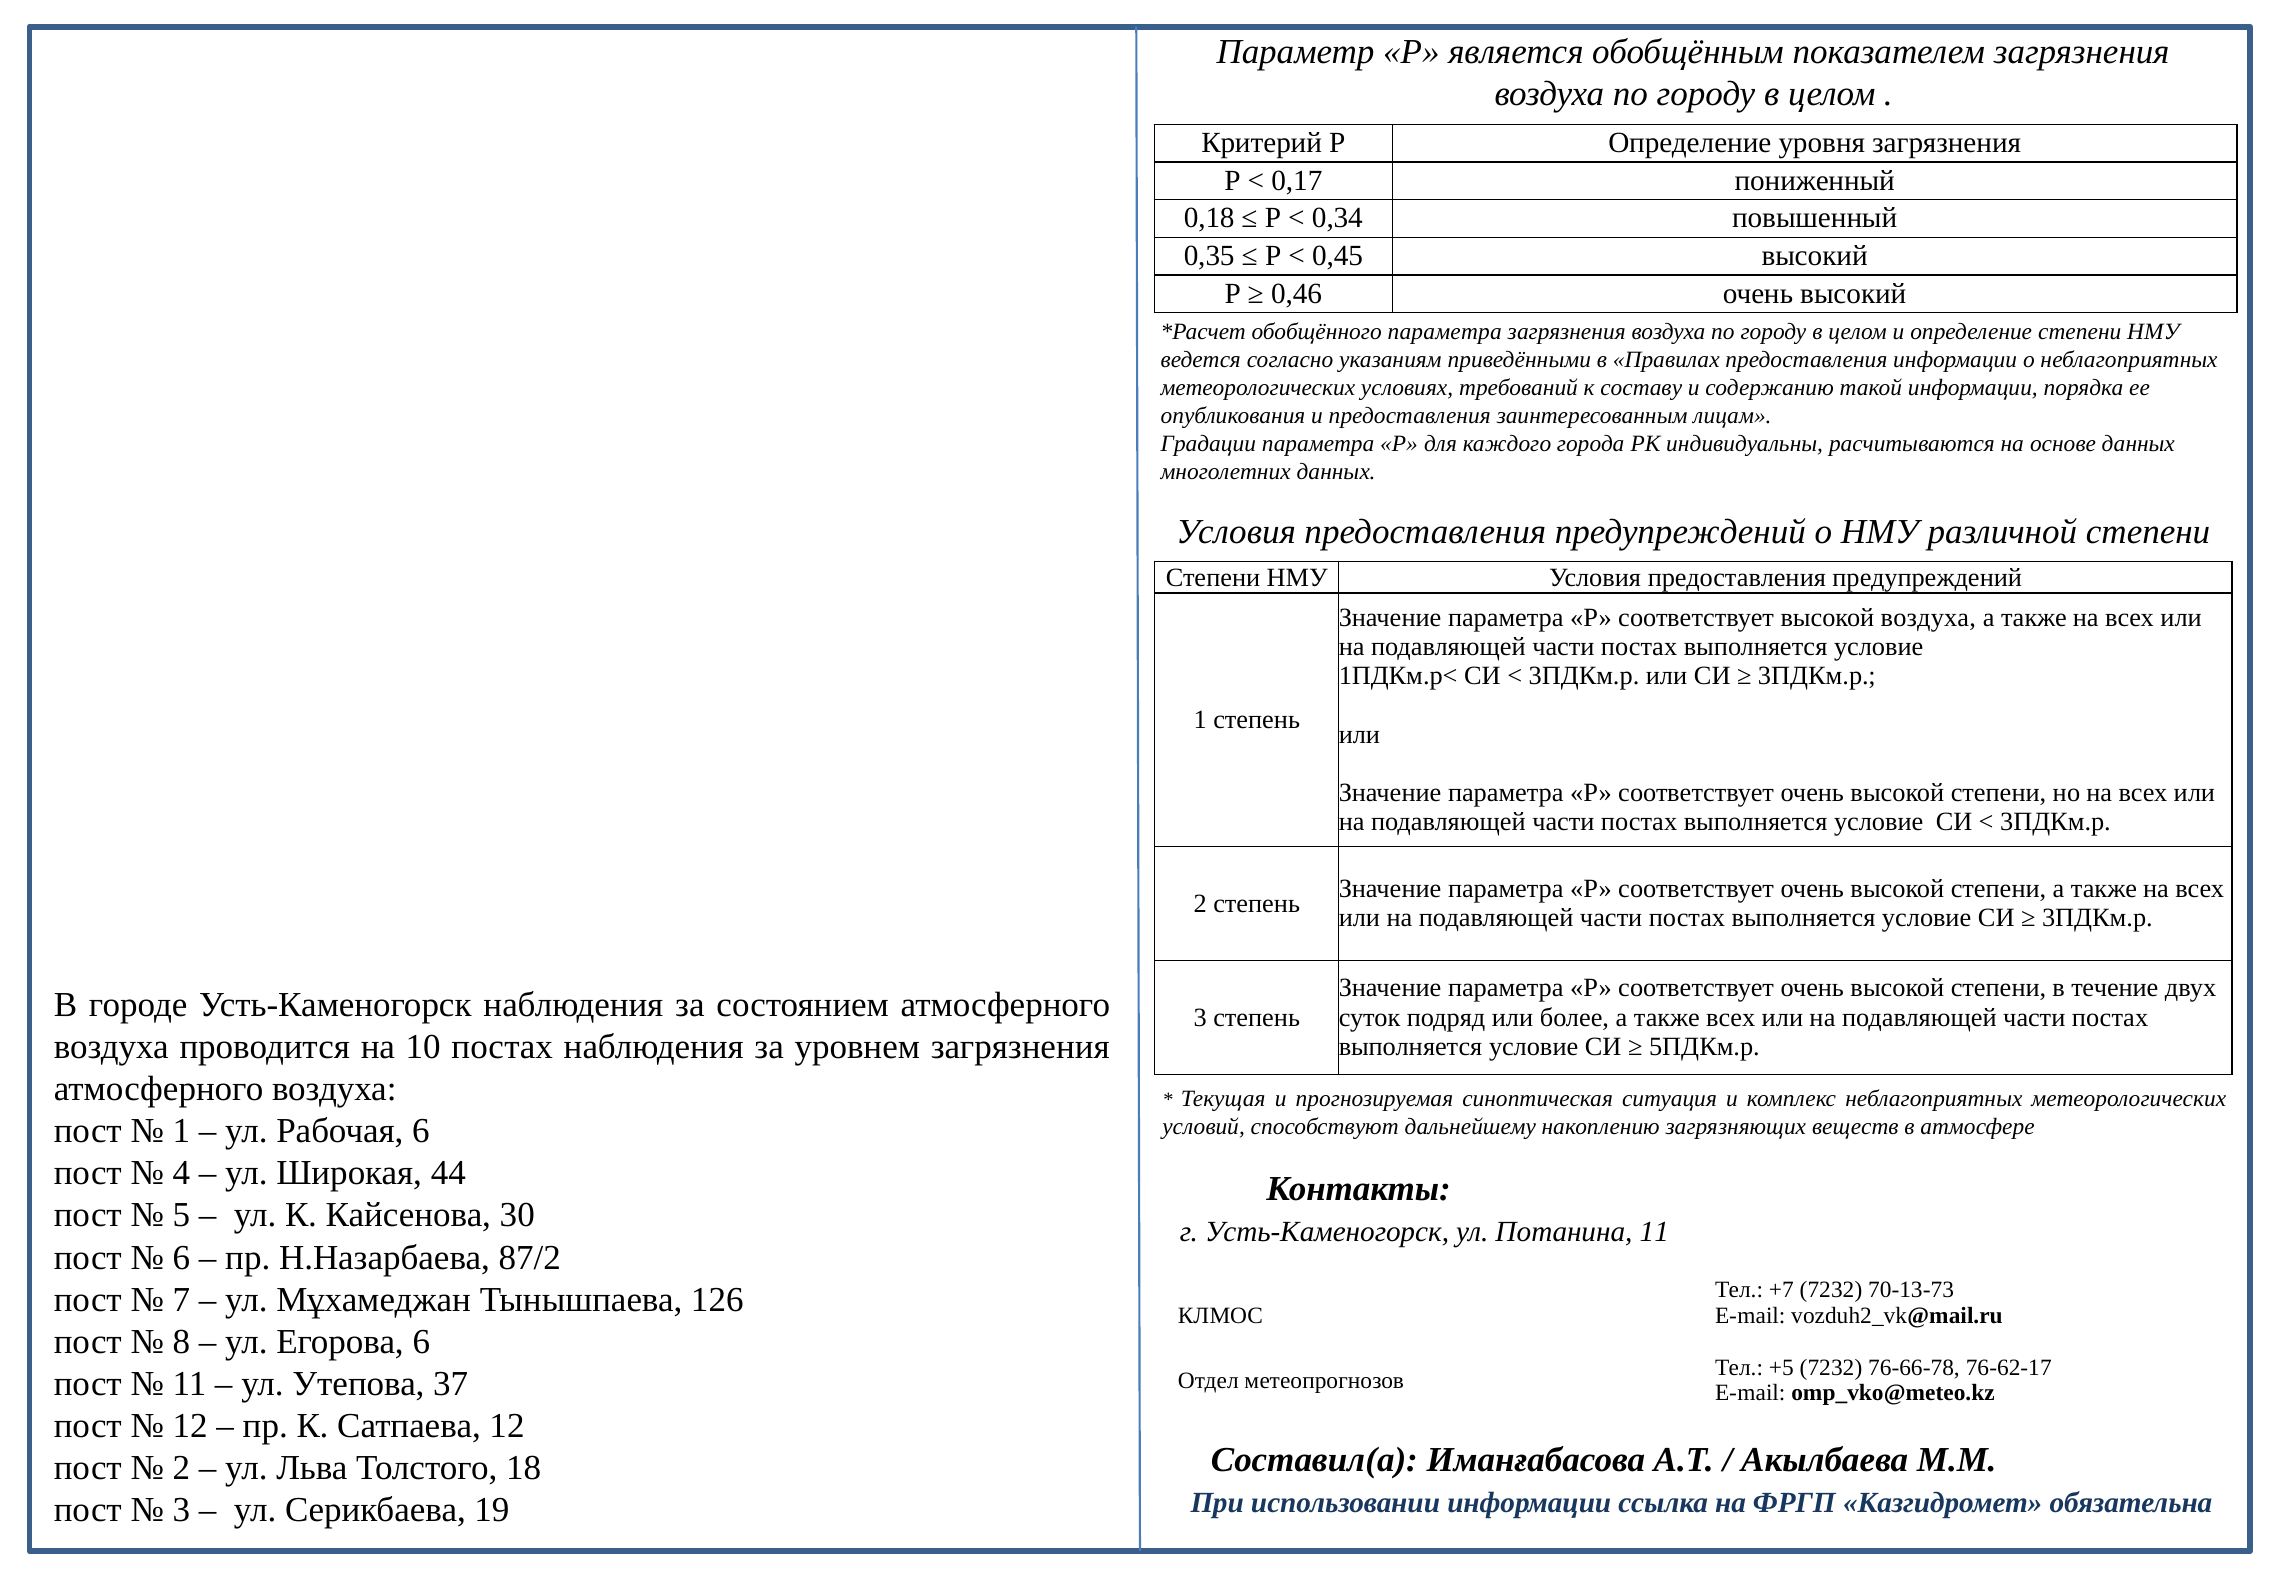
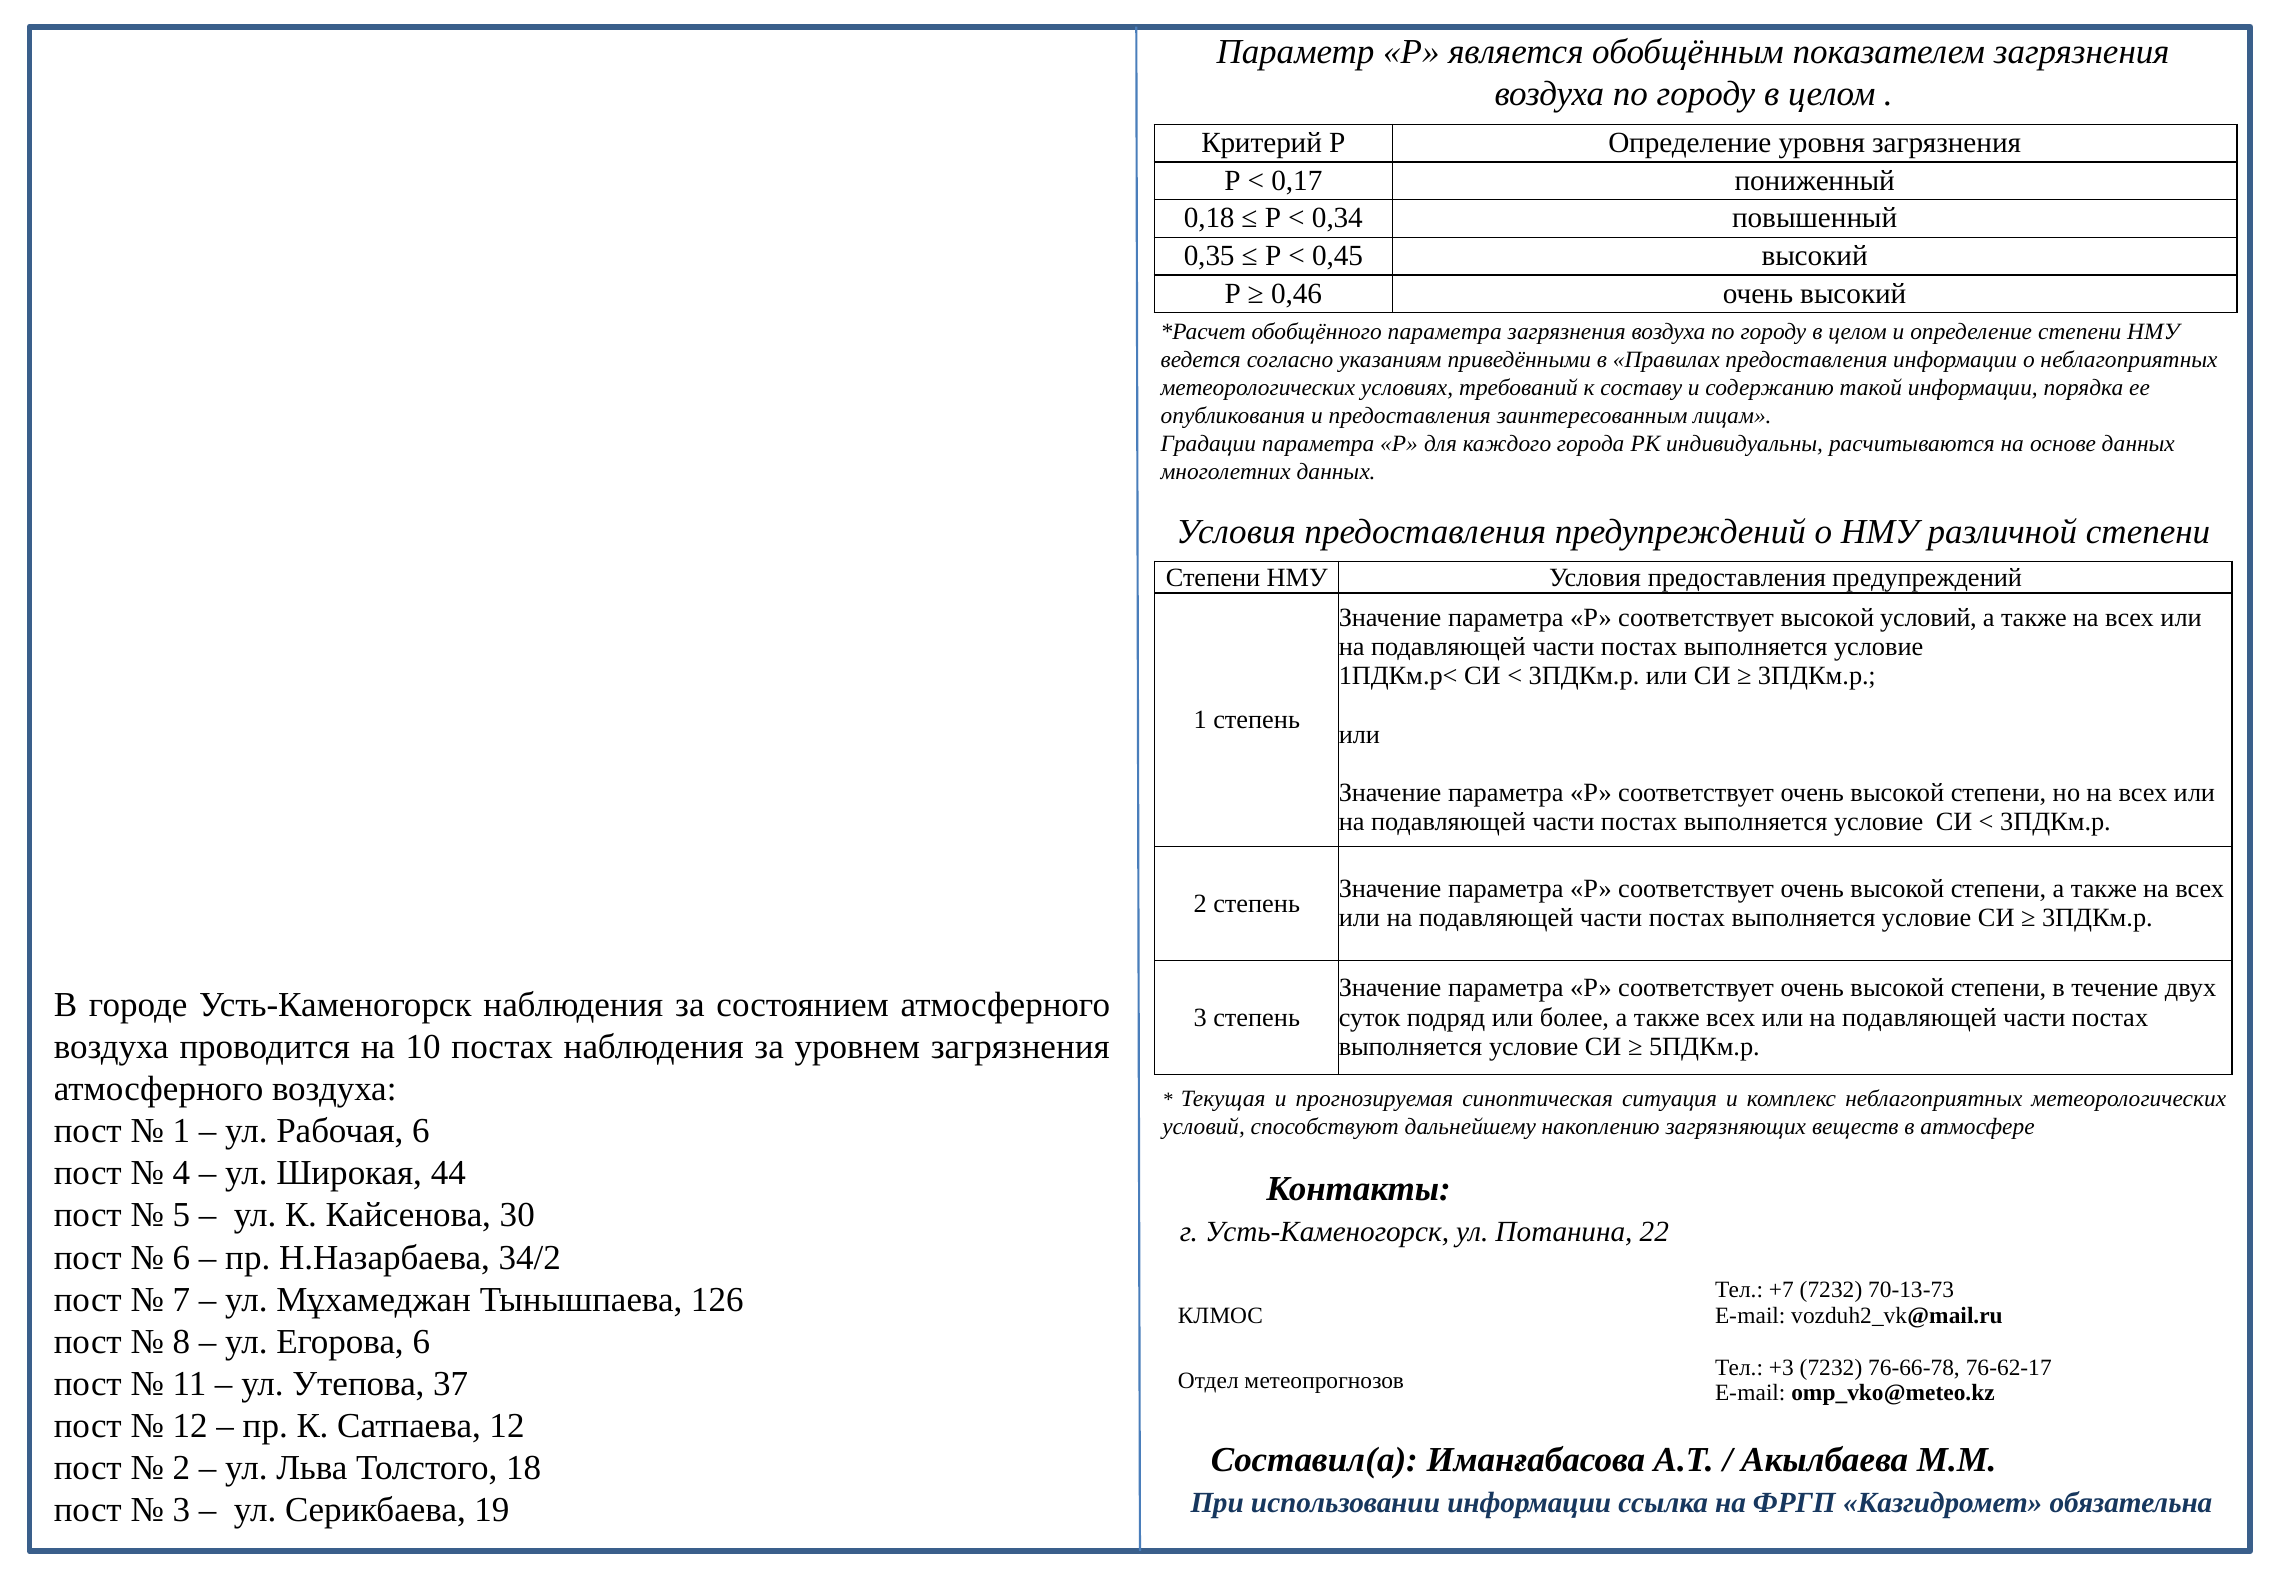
высокой воздуха: воздуха -> условий
Потанина 11: 11 -> 22
87/2: 87/2 -> 34/2
+5: +5 -> +3
